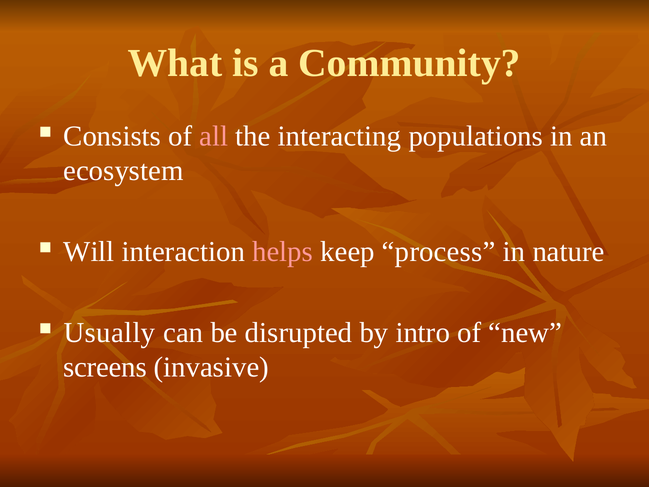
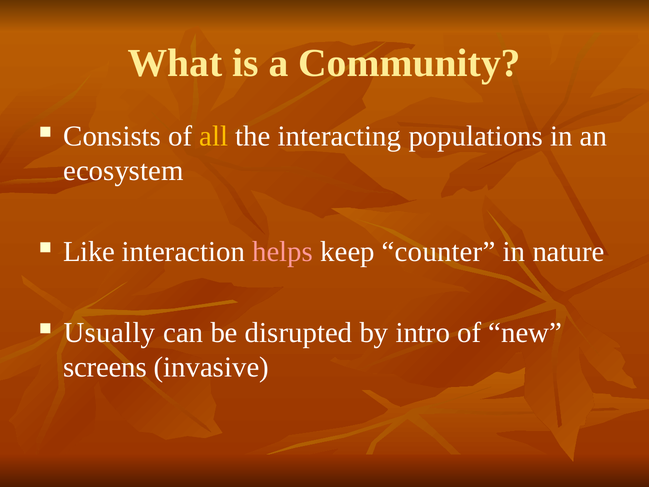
all colour: pink -> yellow
Will: Will -> Like
process: process -> counter
